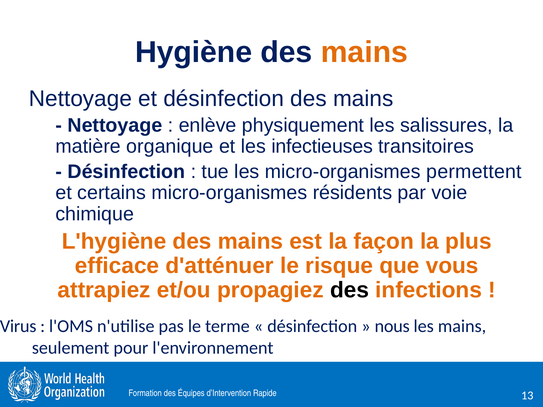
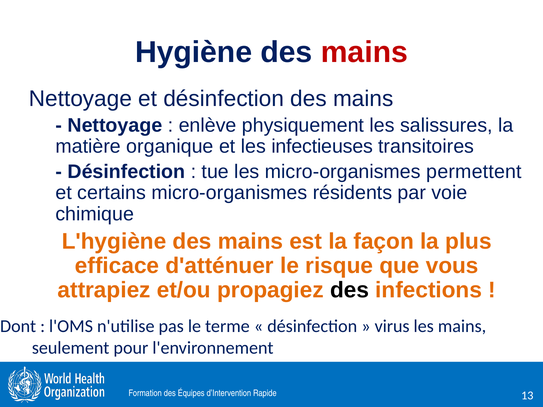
mains at (364, 52) colour: orange -> red
Virus: Virus -> Dont
nous: nous -> virus
